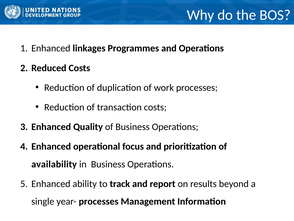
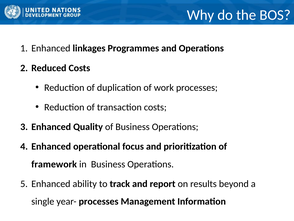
availability: availability -> framework
